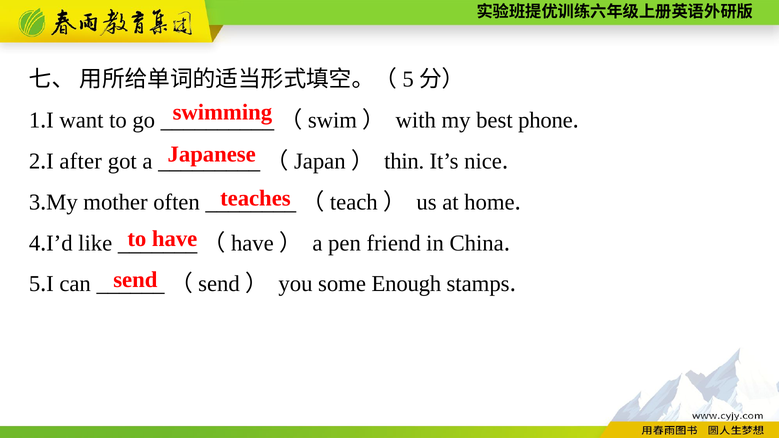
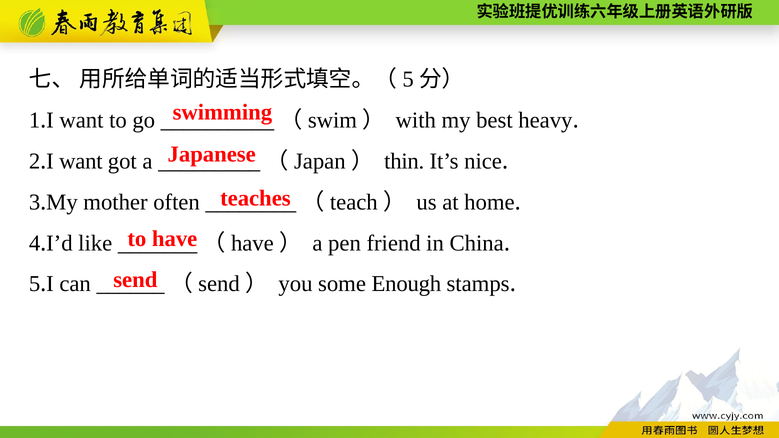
phone: phone -> heavy
after at (81, 161): after -> want
